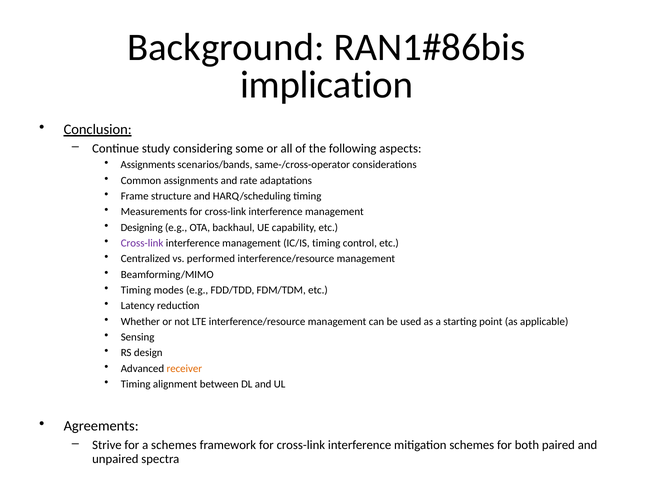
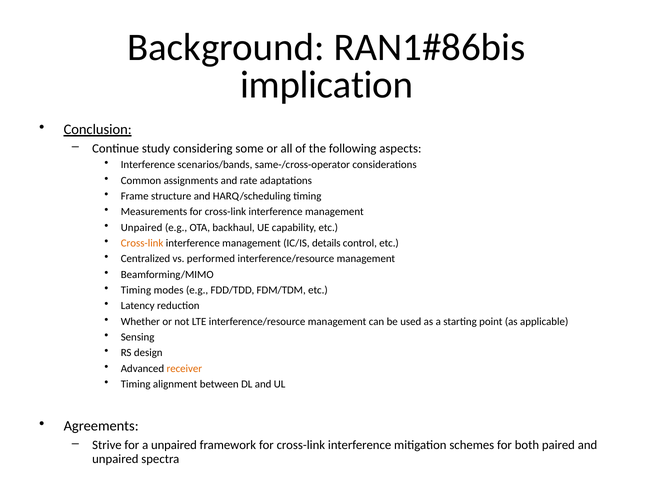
Assignments at (148, 165): Assignments -> Interference
Designing at (142, 227): Designing -> Unpaired
Cross-link at (142, 243) colour: purple -> orange
IC/IS timing: timing -> details
a schemes: schemes -> unpaired
